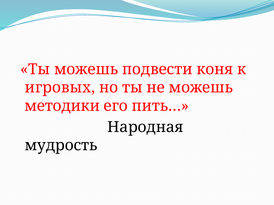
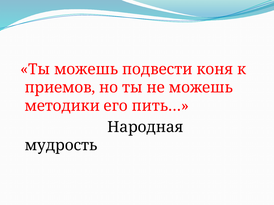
игровых: игровых -> приемов
